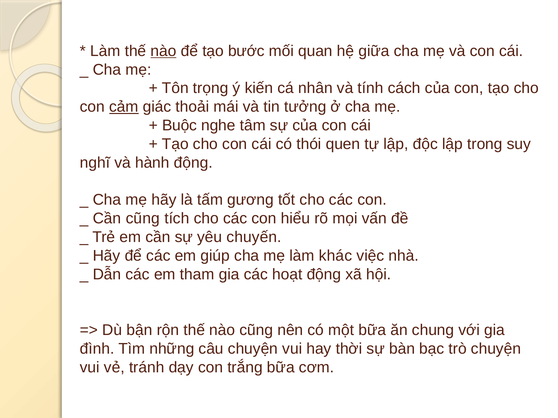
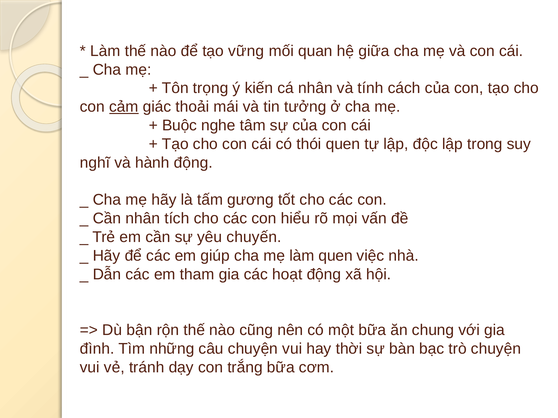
nào at (164, 51) underline: present -> none
bước: bước -> vững
Cần cũng: cũng -> nhân
làm khác: khác -> quen
